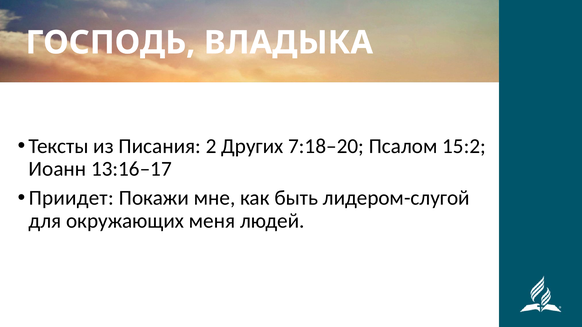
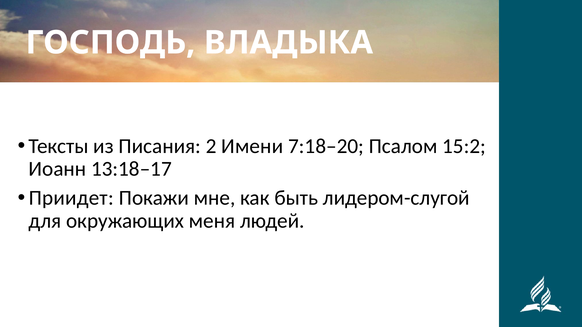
Других: Других -> Имени
13:16–17: 13:16–17 -> 13:18–17
